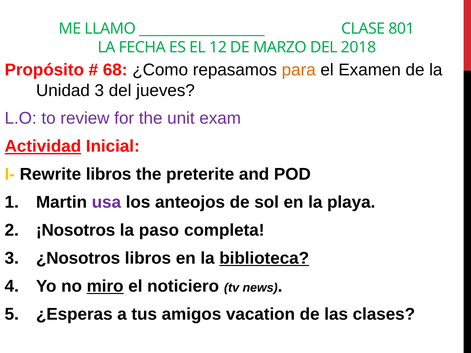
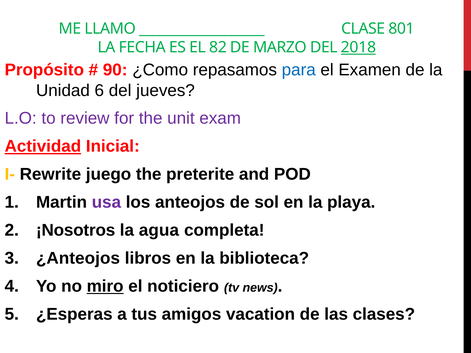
12: 12 -> 82
2018 underline: none -> present
68: 68 -> 90
para colour: orange -> blue
Unidad 3: 3 -> 6
Rewrite libros: libros -> juego
paso: paso -> agua
¿Nosotros: ¿Nosotros -> ¿Anteojos
biblioteca underline: present -> none
